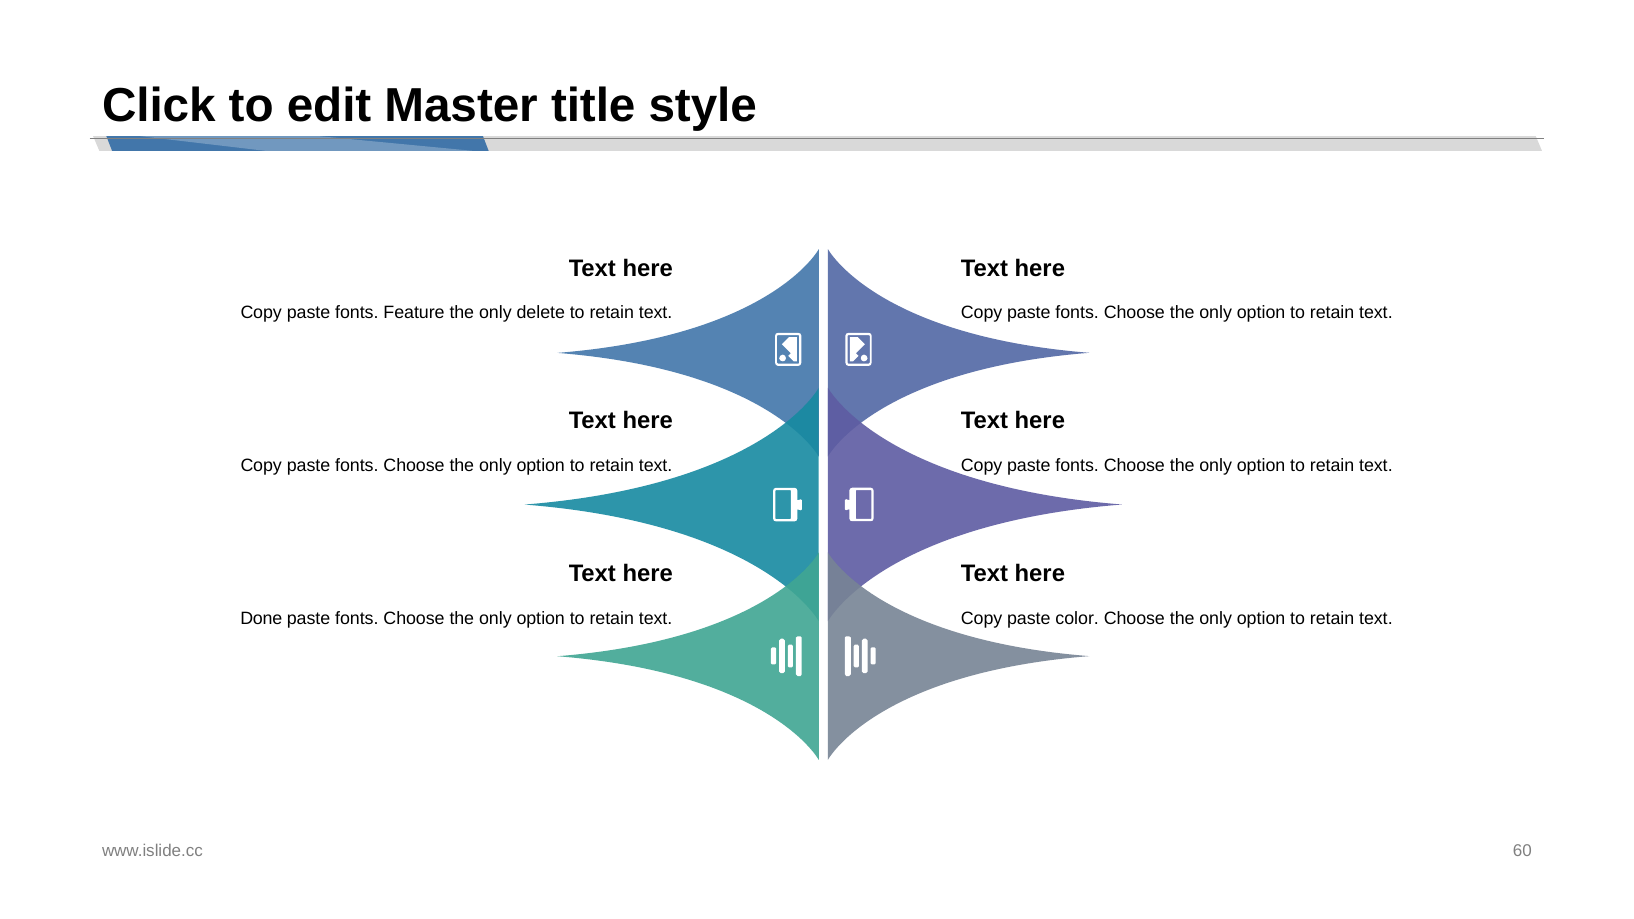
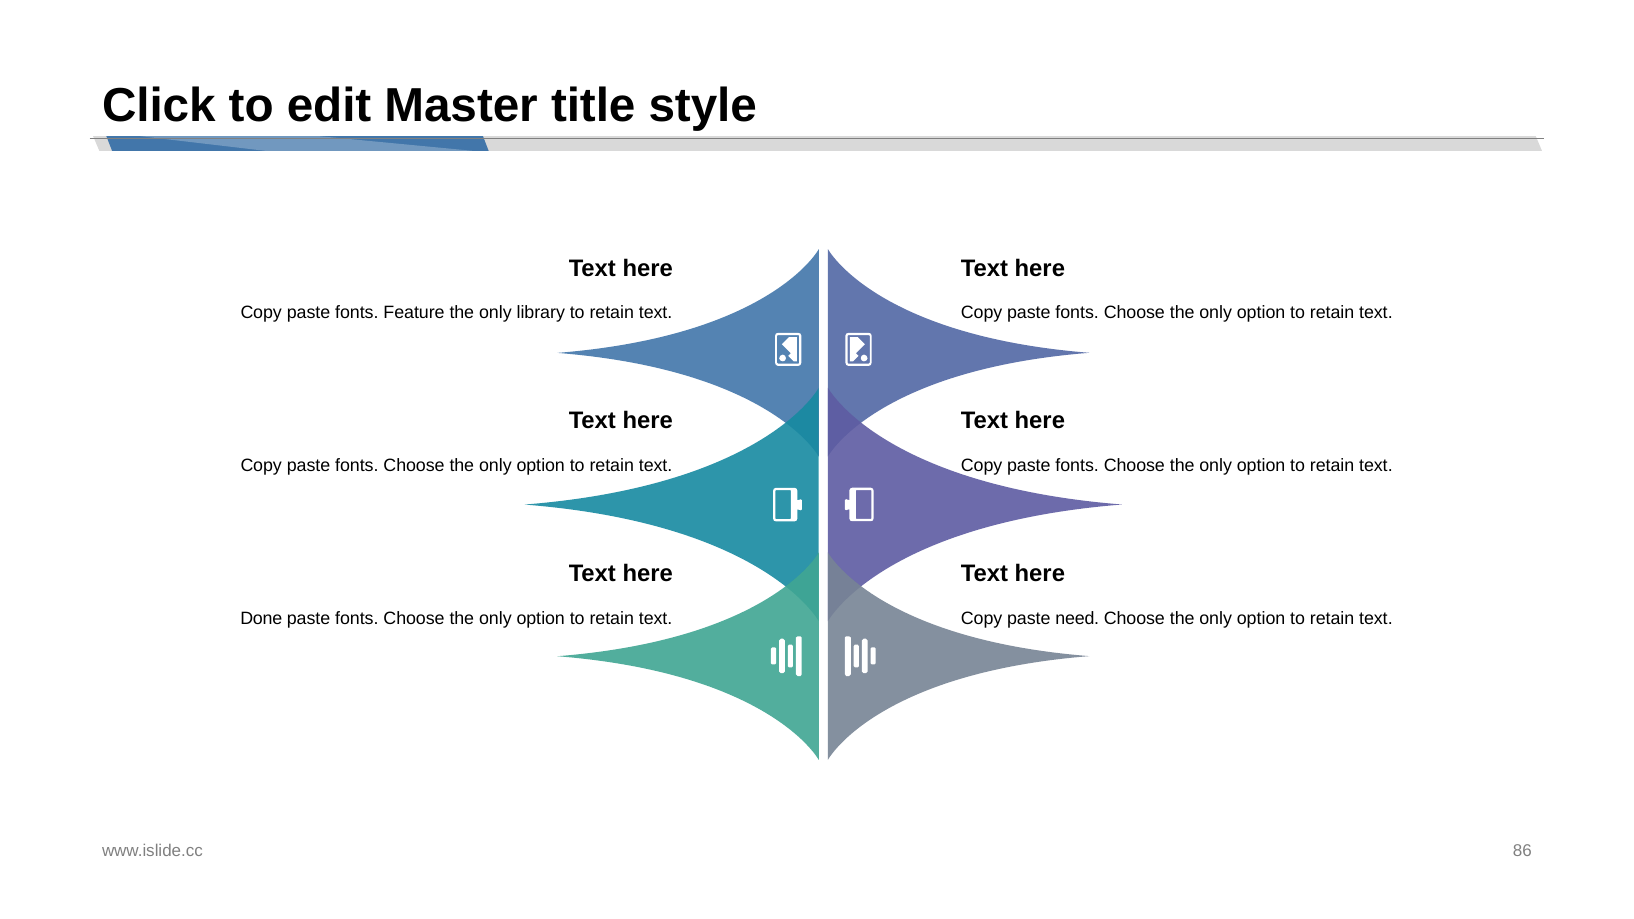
delete: delete -> library
color: color -> need
60: 60 -> 86
